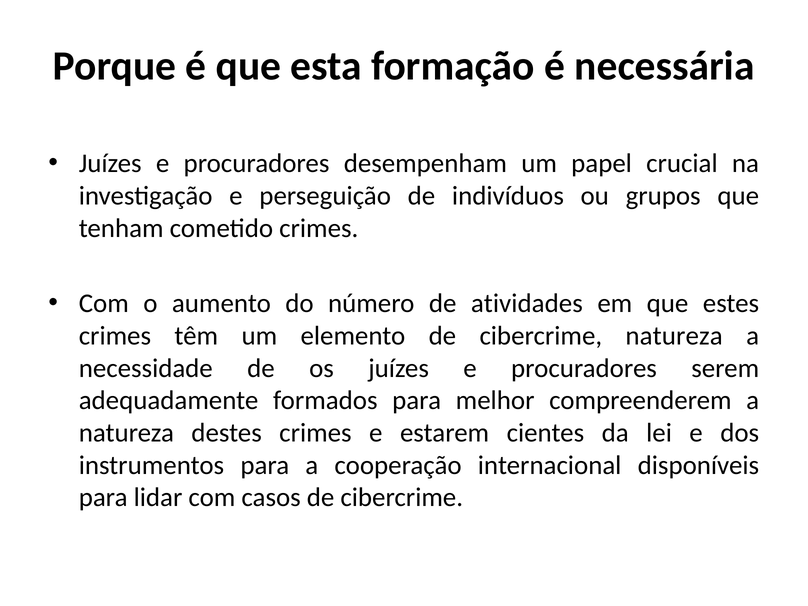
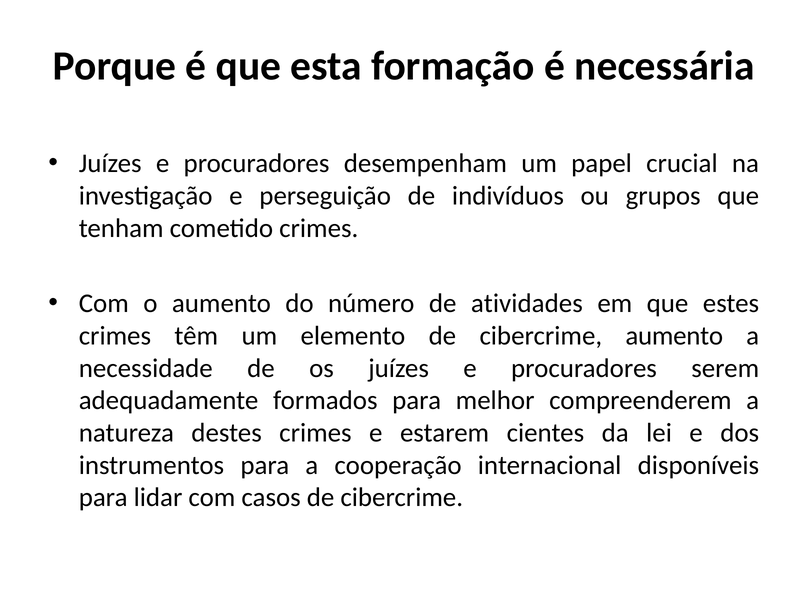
cibercrime natureza: natureza -> aumento
